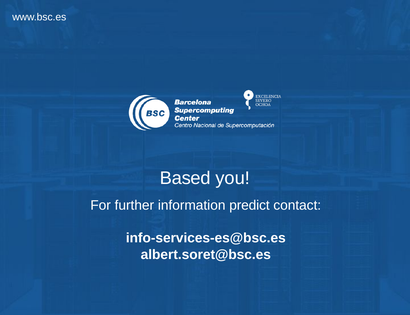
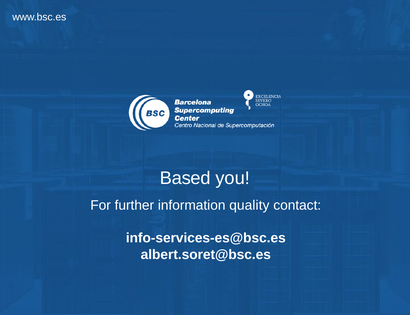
predict: predict -> quality
